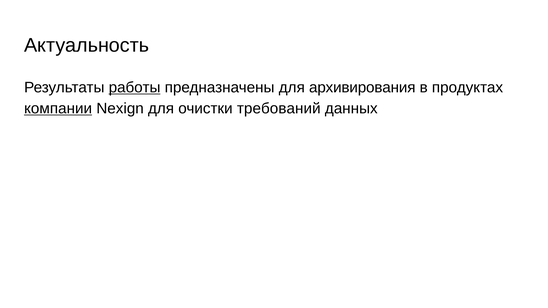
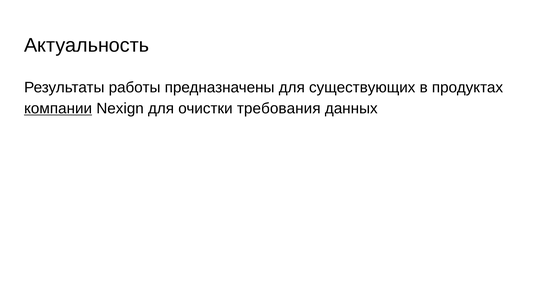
работы underline: present -> none
архивирования: архивирования -> существующих
требований: требований -> требования
